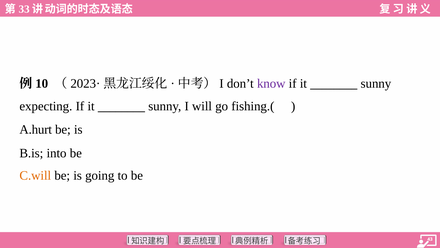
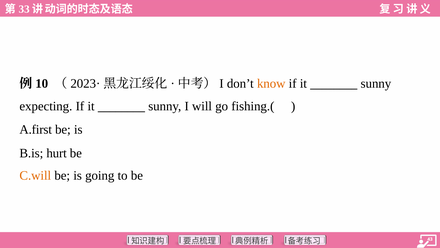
know colour: purple -> orange
A.hurt: A.hurt -> A.first
into: into -> hurt
